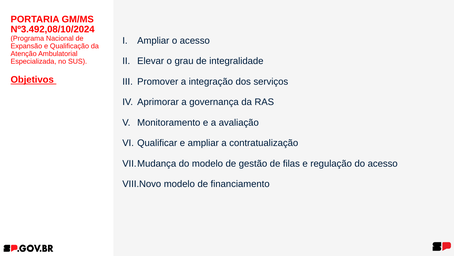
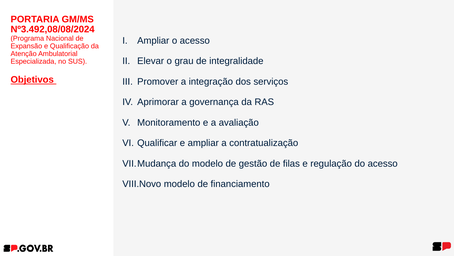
Nº3.492,08/10/2024: Nº3.492,08/10/2024 -> Nº3.492,08/08/2024
